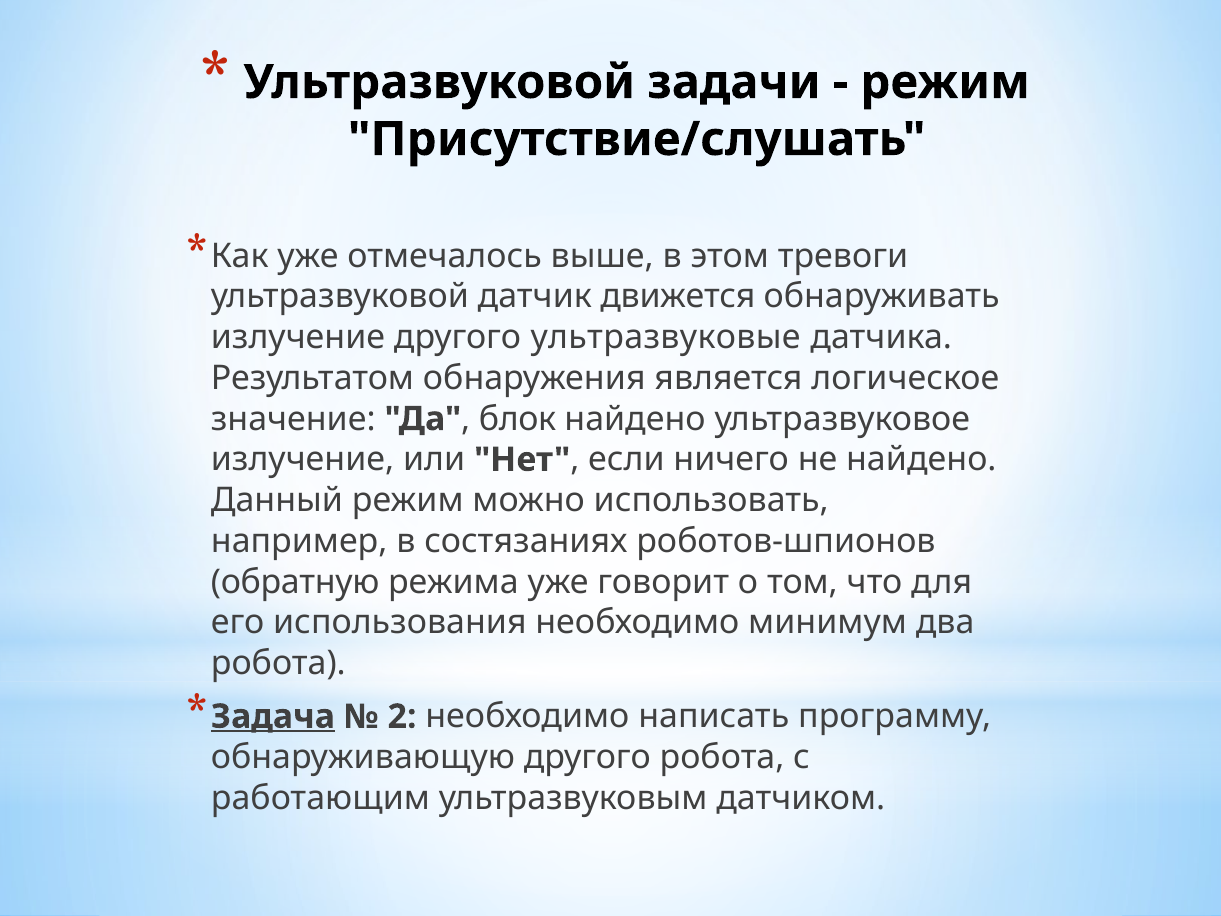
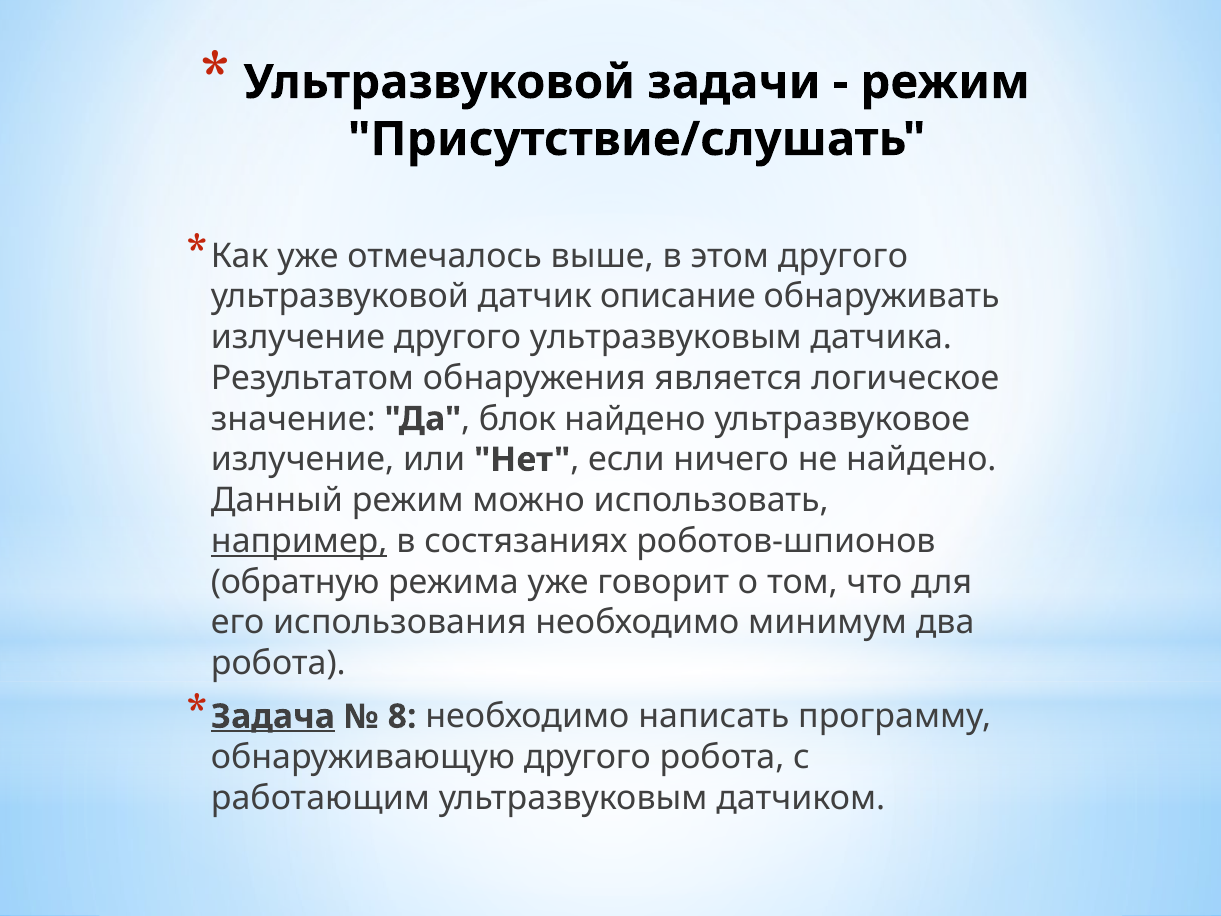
этом тревоги: тревоги -> другого
движется: движется -> описание
другого ультразвуковые: ультразвуковые -> ультразвуковым
например underline: none -> present
2: 2 -> 8
